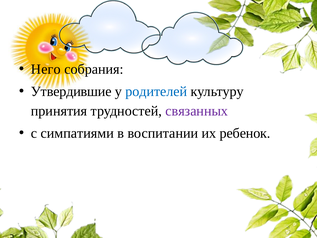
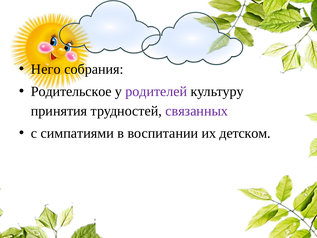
Утвердившие: Утвердившие -> Родительское
родителей colour: blue -> purple
ребенок: ребенок -> детском
